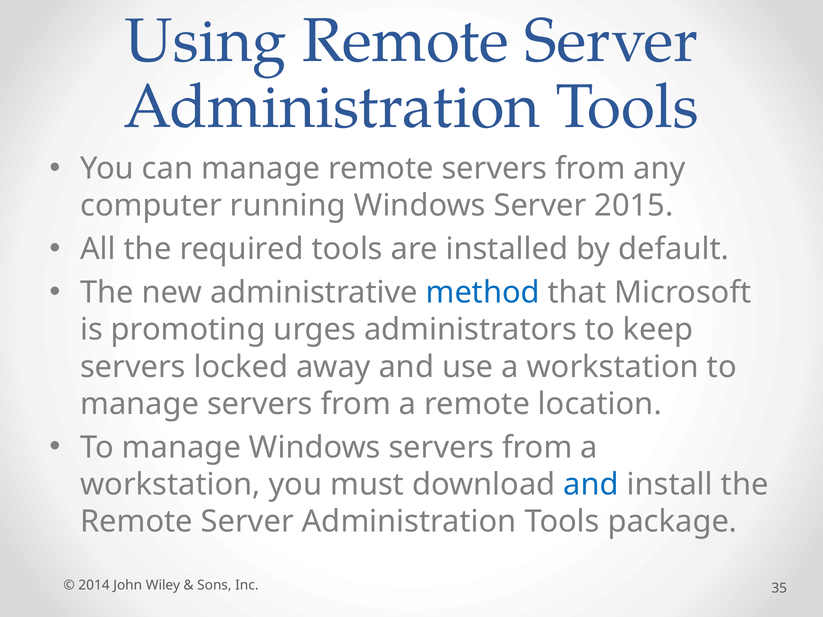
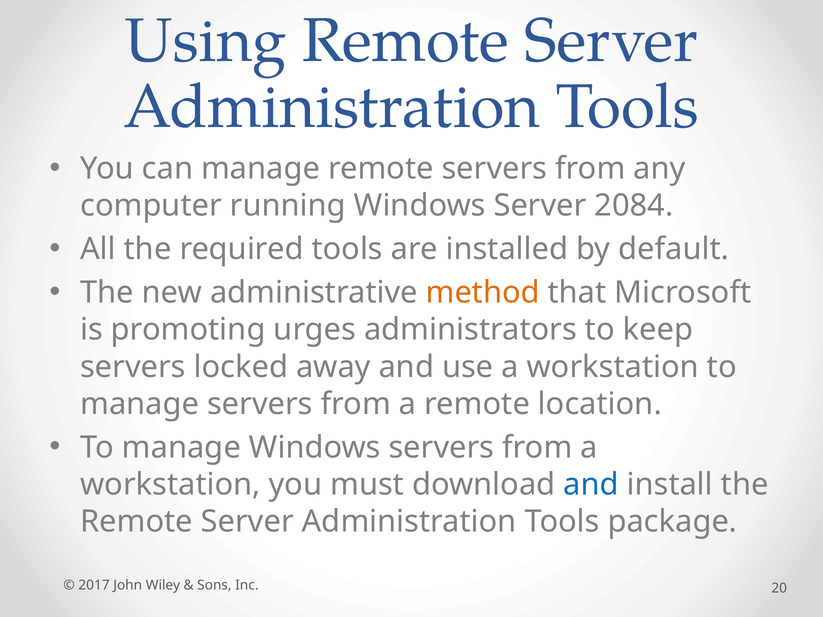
2015: 2015 -> 2084
method colour: blue -> orange
2014: 2014 -> 2017
35: 35 -> 20
